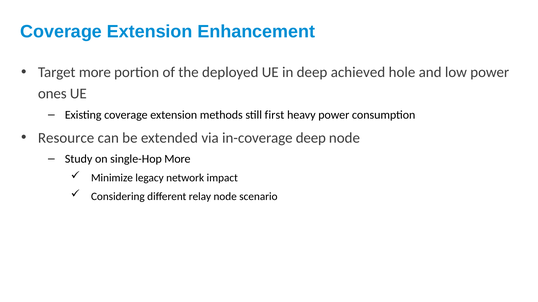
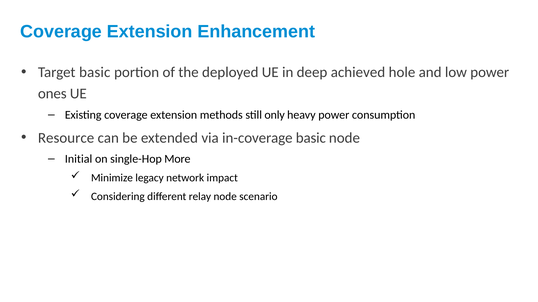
Target more: more -> basic
first: first -> only
in-coverage deep: deep -> basic
Study: Study -> Initial
